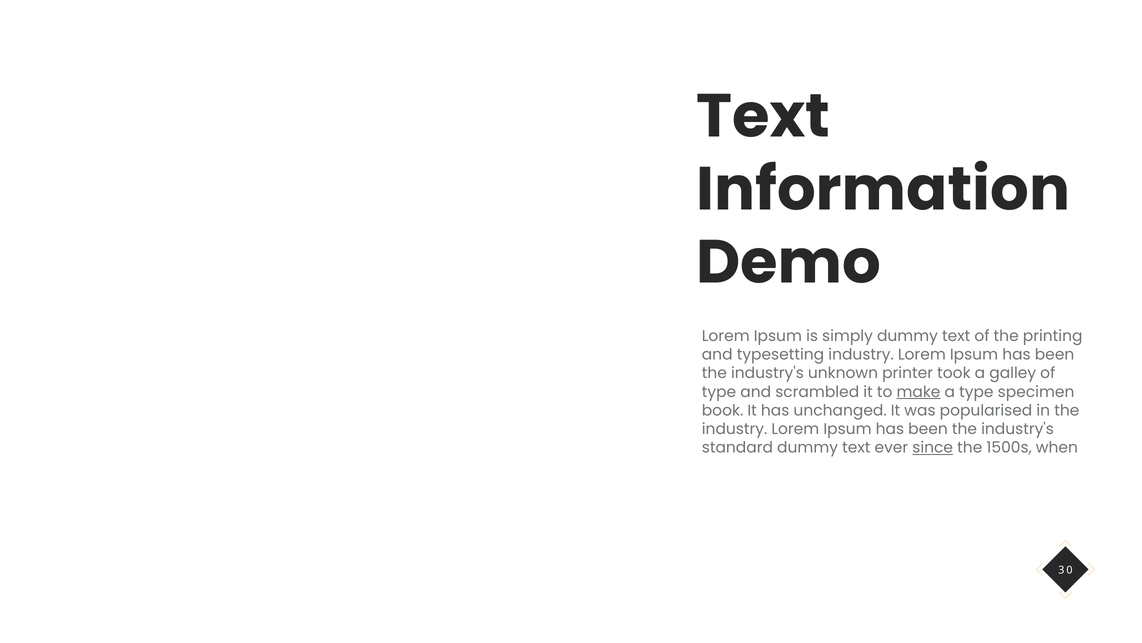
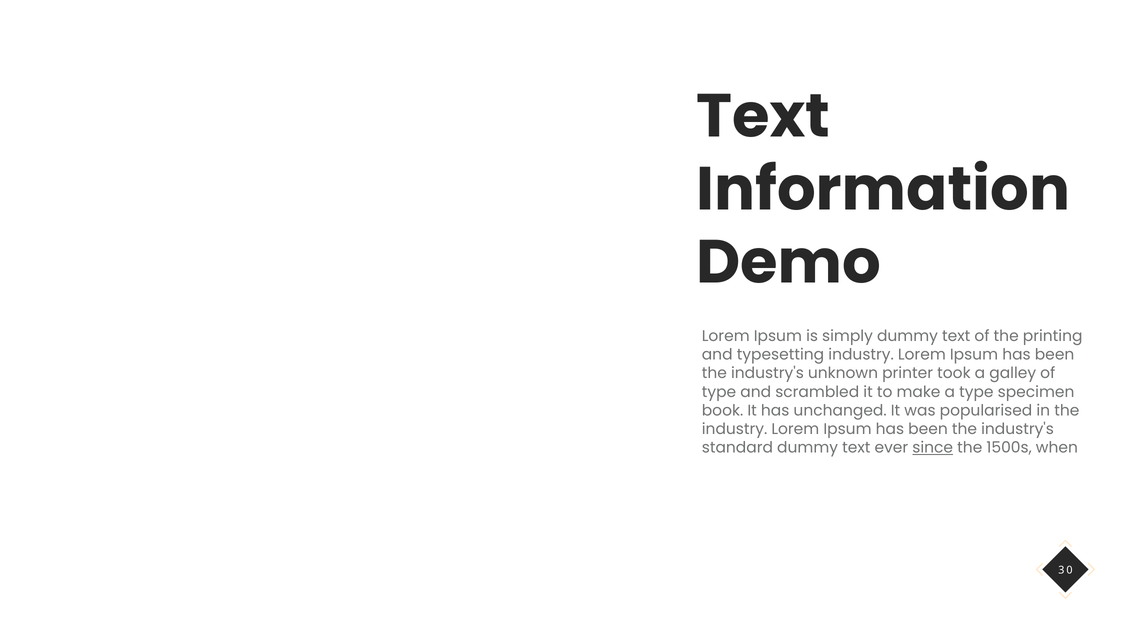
make underline: present -> none
